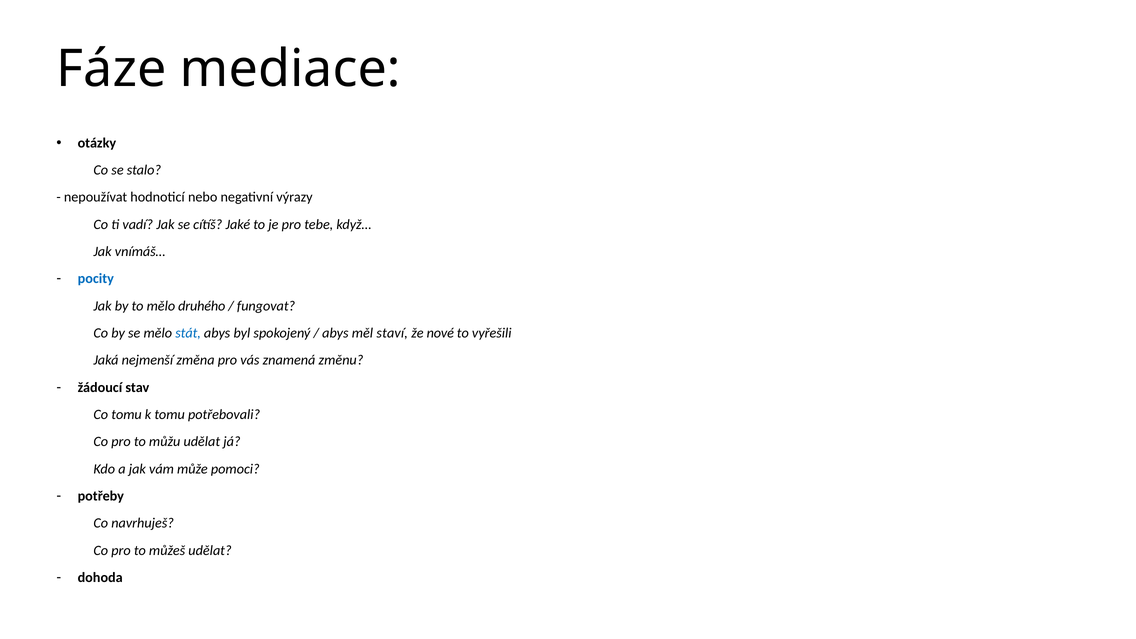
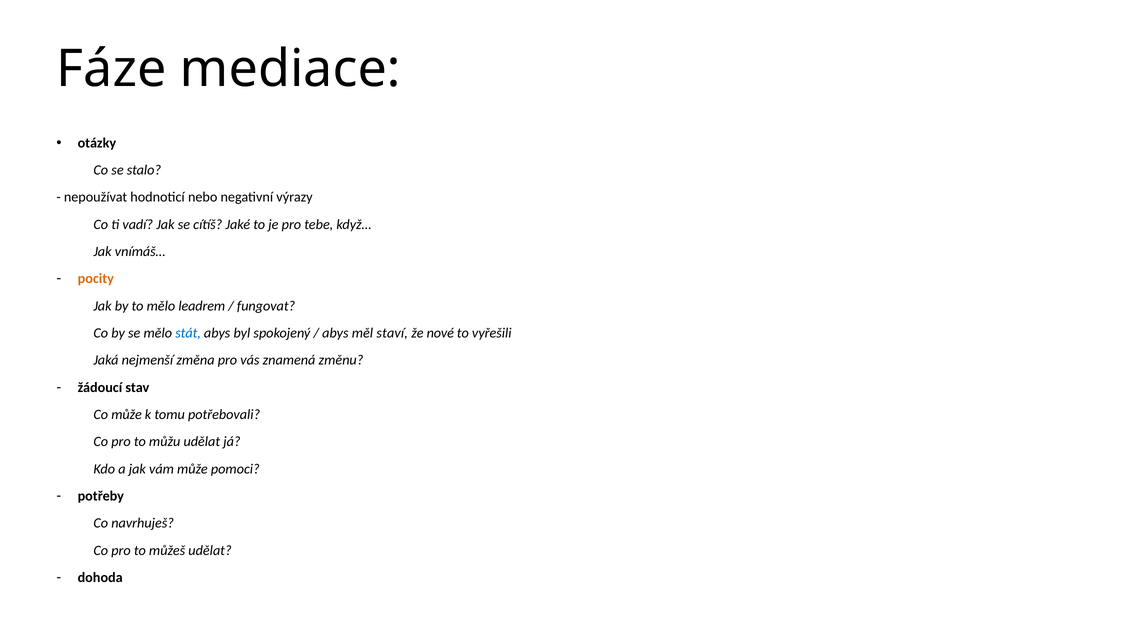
pocity colour: blue -> orange
druhého: druhého -> leadrem
Co tomu: tomu -> může
